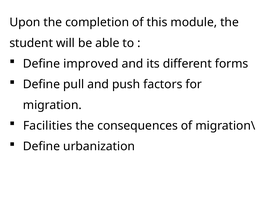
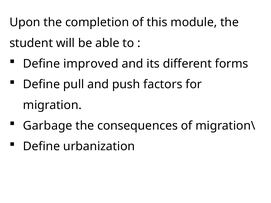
Facilities: Facilities -> Garbage
